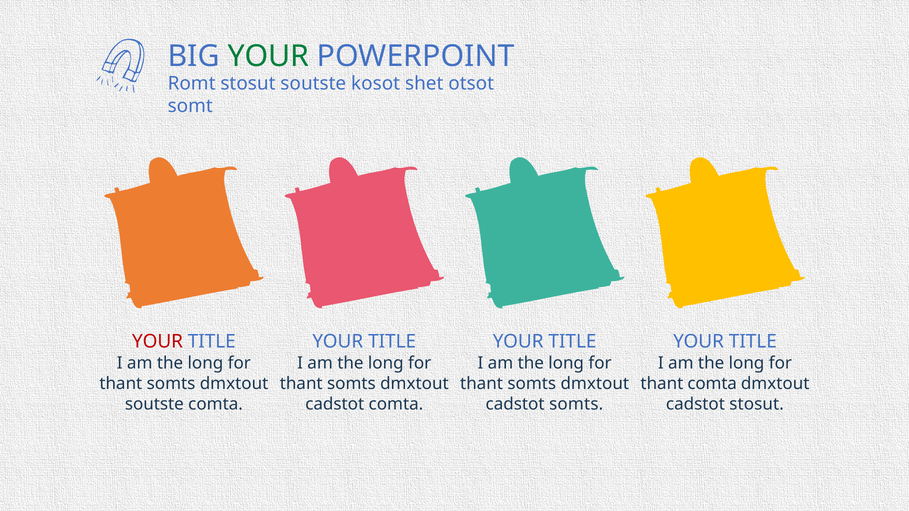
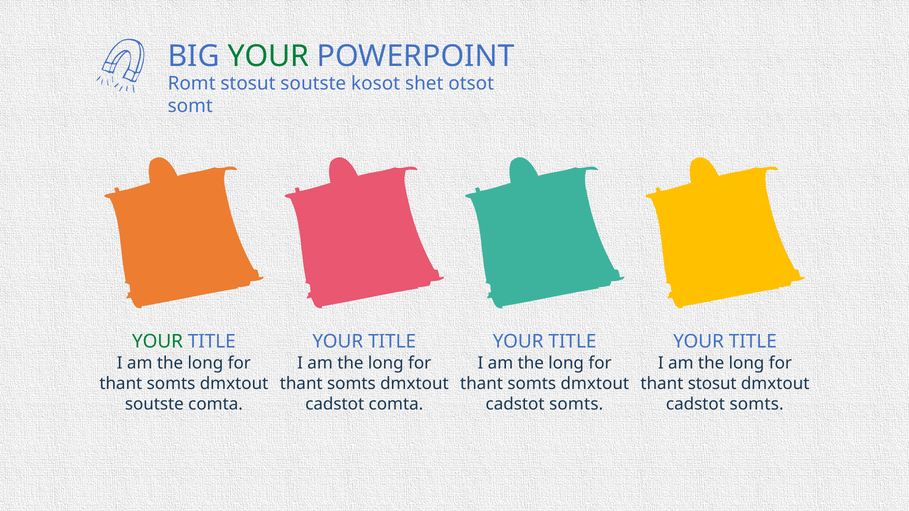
YOUR at (158, 342) colour: red -> green
thant comta: comta -> stosut
stosut at (757, 404): stosut -> somts
